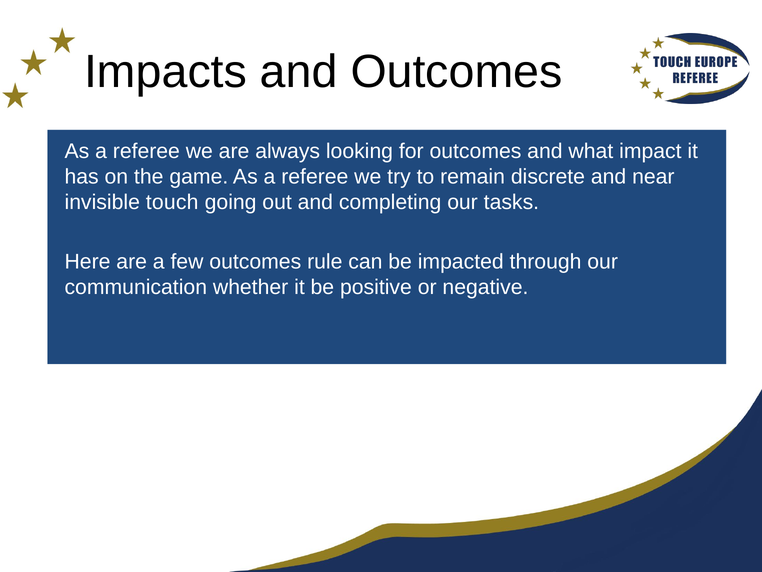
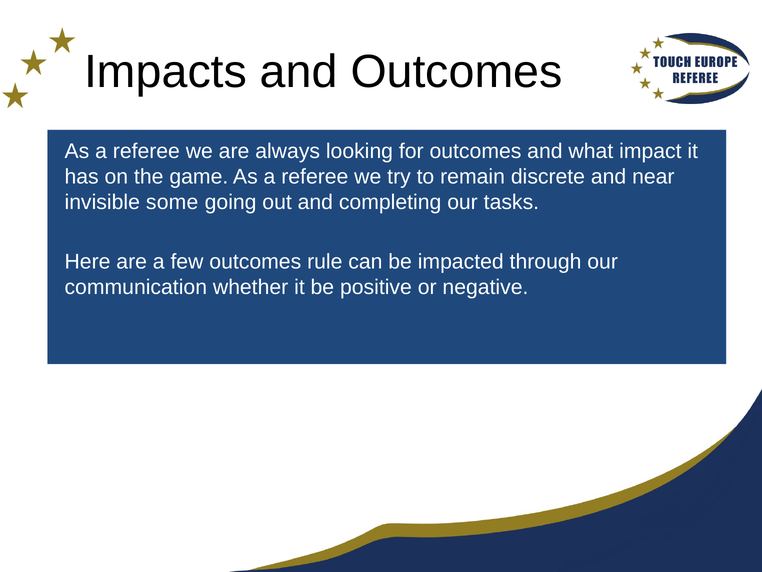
touch: touch -> some
